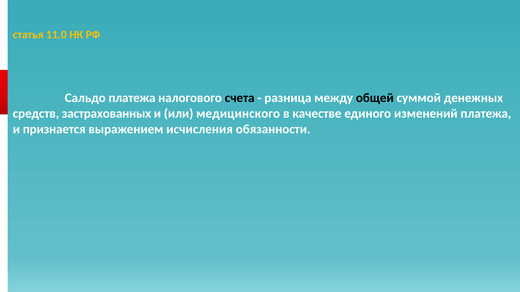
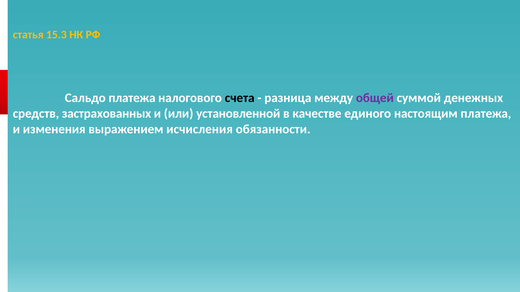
11.0: 11.0 -> 15.3
общей colour: black -> purple
медицинского: медицинского -> установленной
изменений: изменений -> настоящим
признается: признается -> изменения
